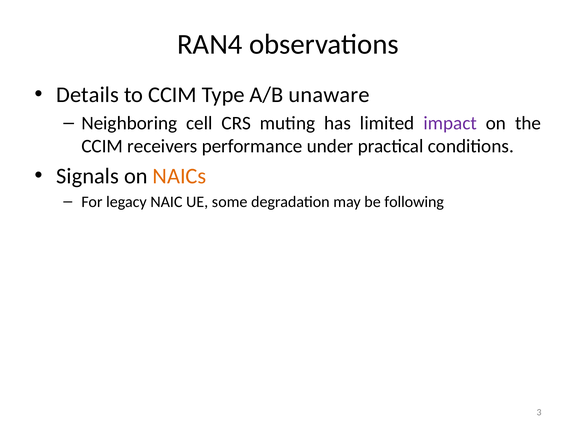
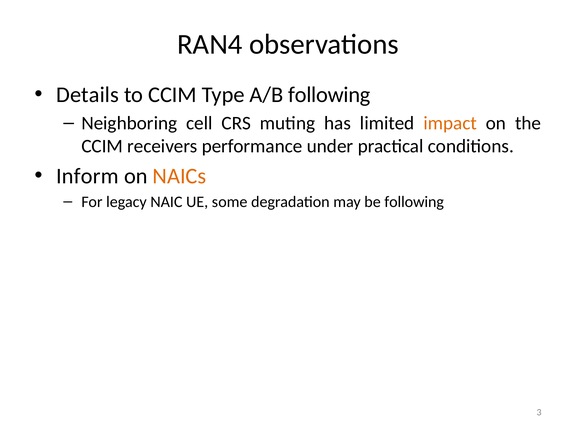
A/B unaware: unaware -> following
impact colour: purple -> orange
Signals: Signals -> Inform
